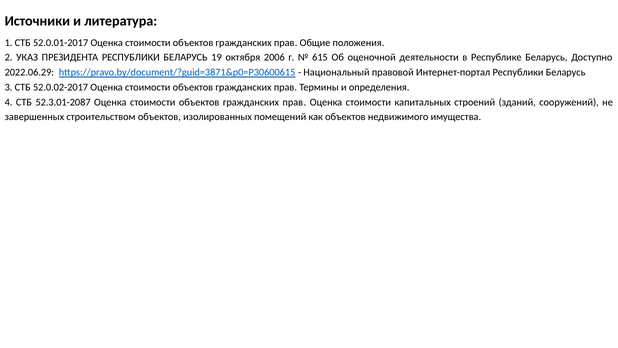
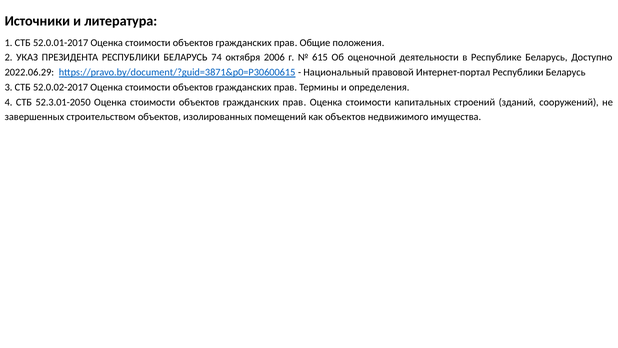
19: 19 -> 74
52.3.01-2087: 52.3.01-2087 -> 52.3.01-2050
